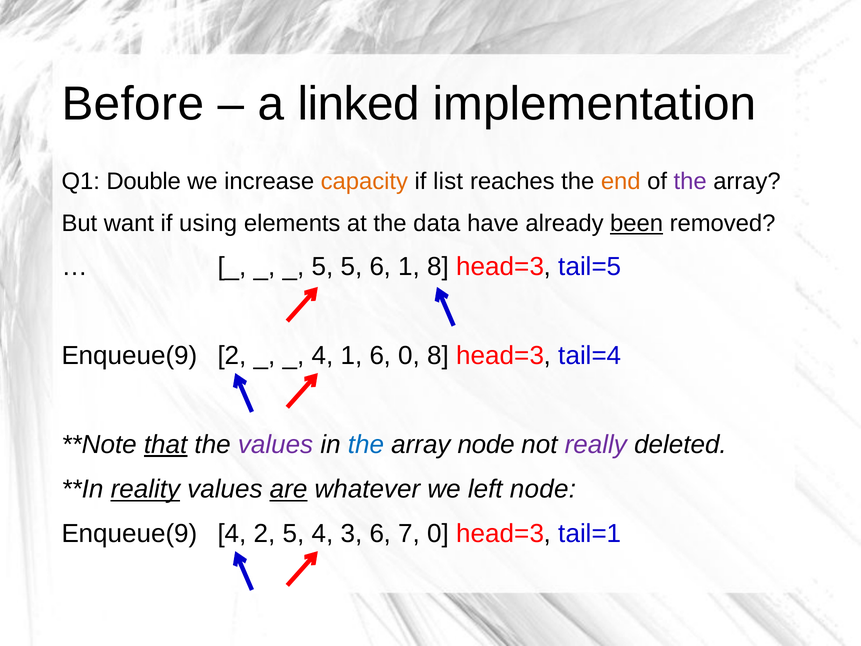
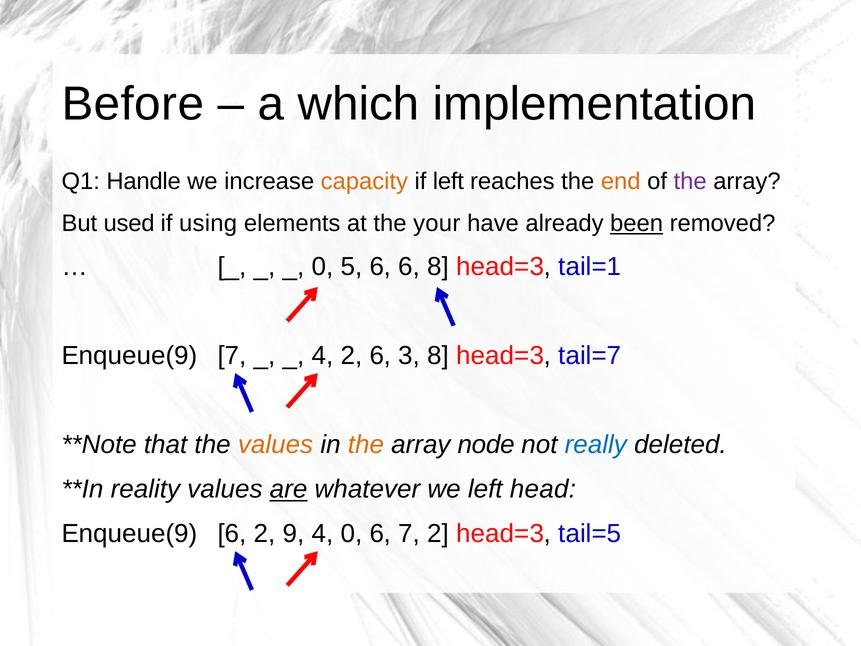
linked: linked -> which
Double: Double -> Handle
if list: list -> left
want: want -> used
data: data -> your
5 at (322, 267): 5 -> 0
6 1: 1 -> 6
tail=5: tail=5 -> tail=1
Enqueue(9 2: 2 -> 7
4 1: 1 -> 2
6 0: 0 -> 3
tail=4: tail=4 -> tail=7
that underline: present -> none
values at (276, 445) colour: purple -> orange
the at (366, 445) colour: blue -> orange
really colour: purple -> blue
reality underline: present -> none
left node: node -> head
Enqueue(9 4: 4 -> 6
2 5: 5 -> 9
4 3: 3 -> 0
7 0: 0 -> 2
tail=1: tail=1 -> tail=5
